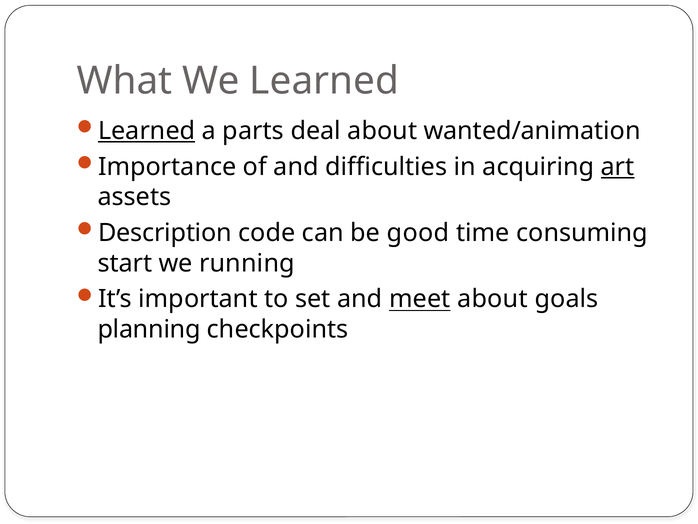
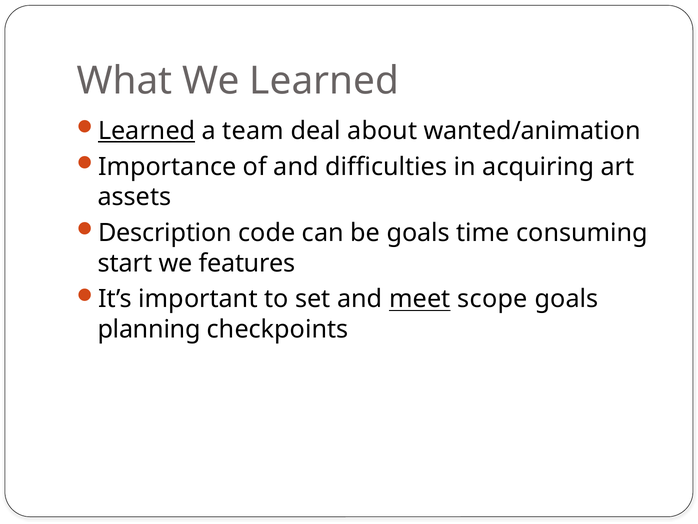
parts: parts -> team
art underline: present -> none
be good: good -> goals
running: running -> features
meet about: about -> scope
